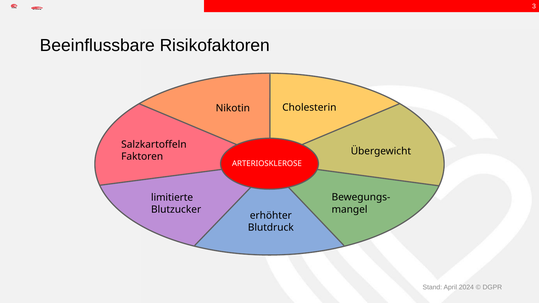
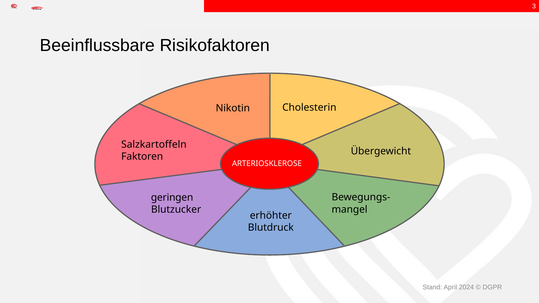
limitierte: limitierte -> geringen
